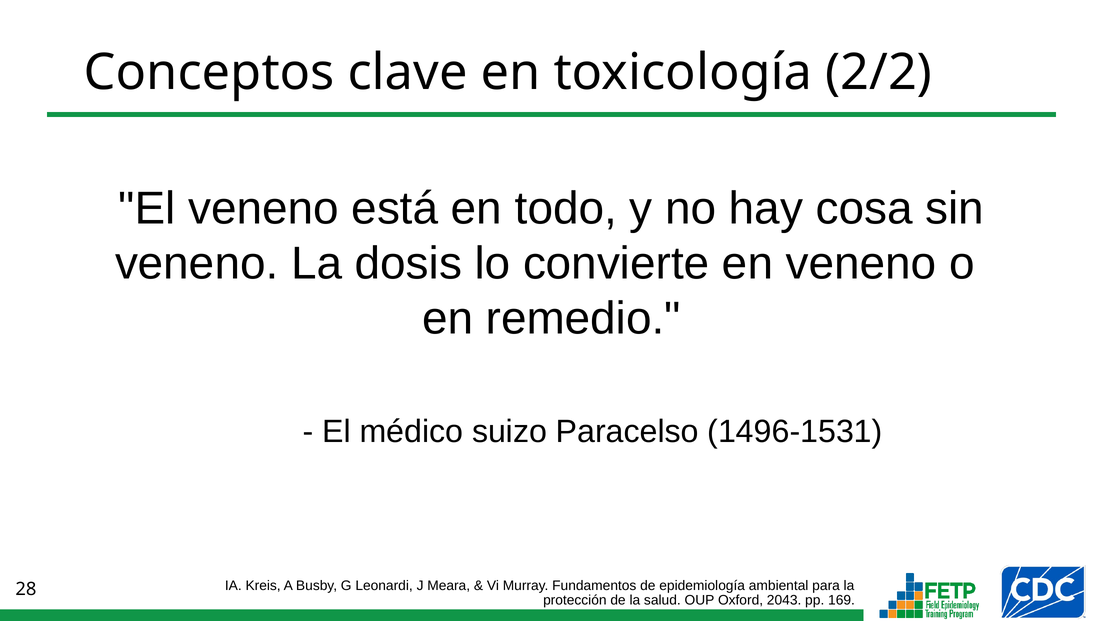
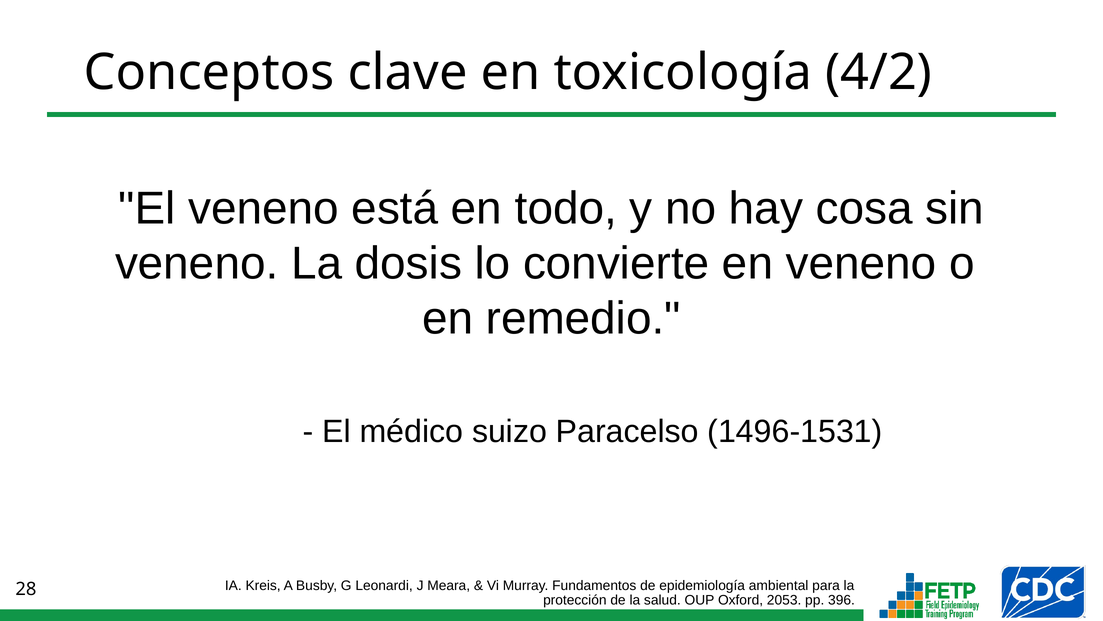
2/2: 2/2 -> 4/2
2043: 2043 -> 2053
169: 169 -> 396
